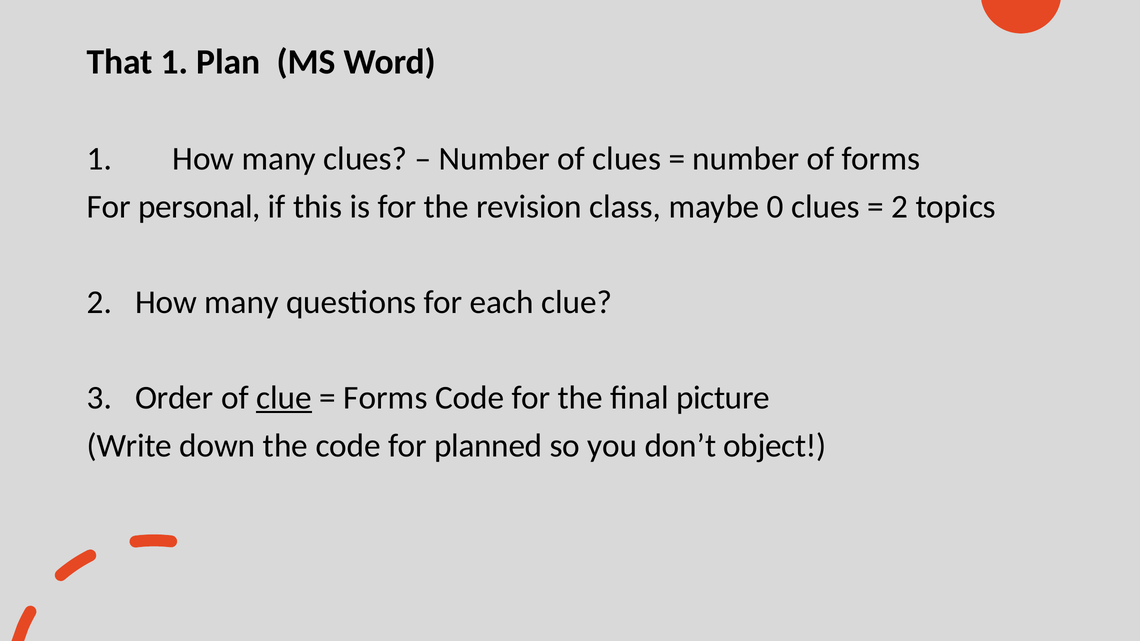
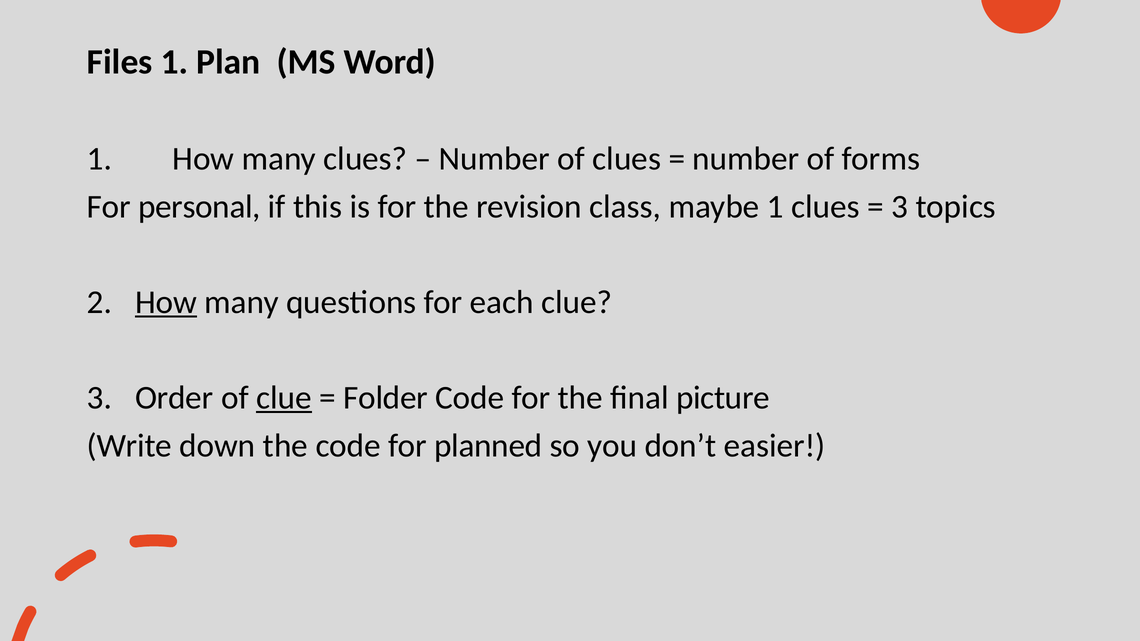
That: That -> Files
maybe 0: 0 -> 1
2 at (900, 207): 2 -> 3
How at (166, 302) underline: none -> present
Forms at (385, 398): Forms -> Folder
object: object -> easier
